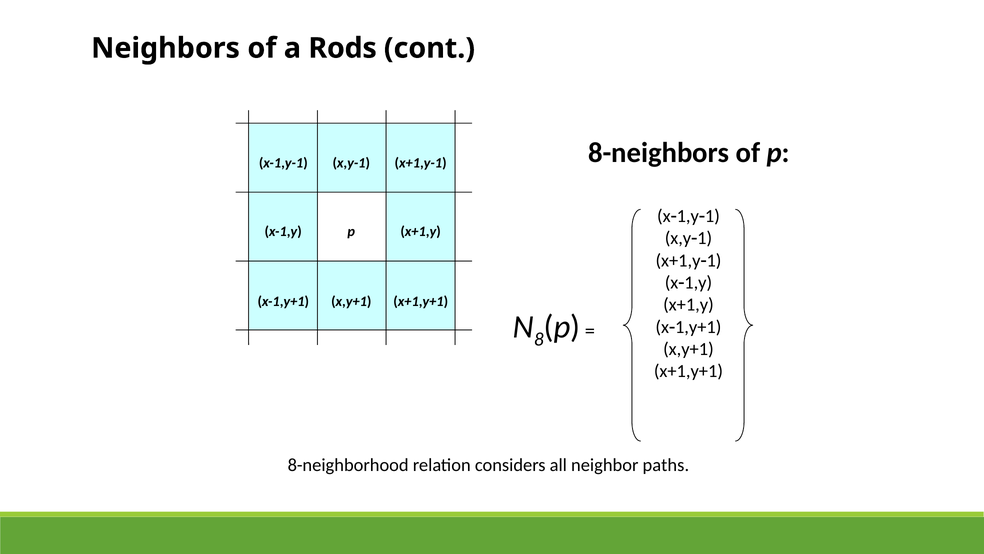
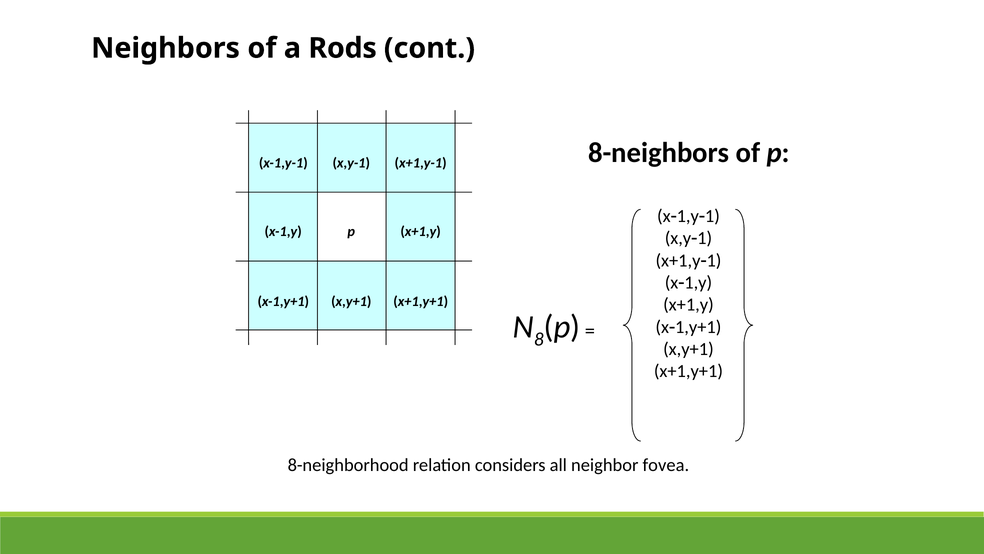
paths: paths -> fovea
